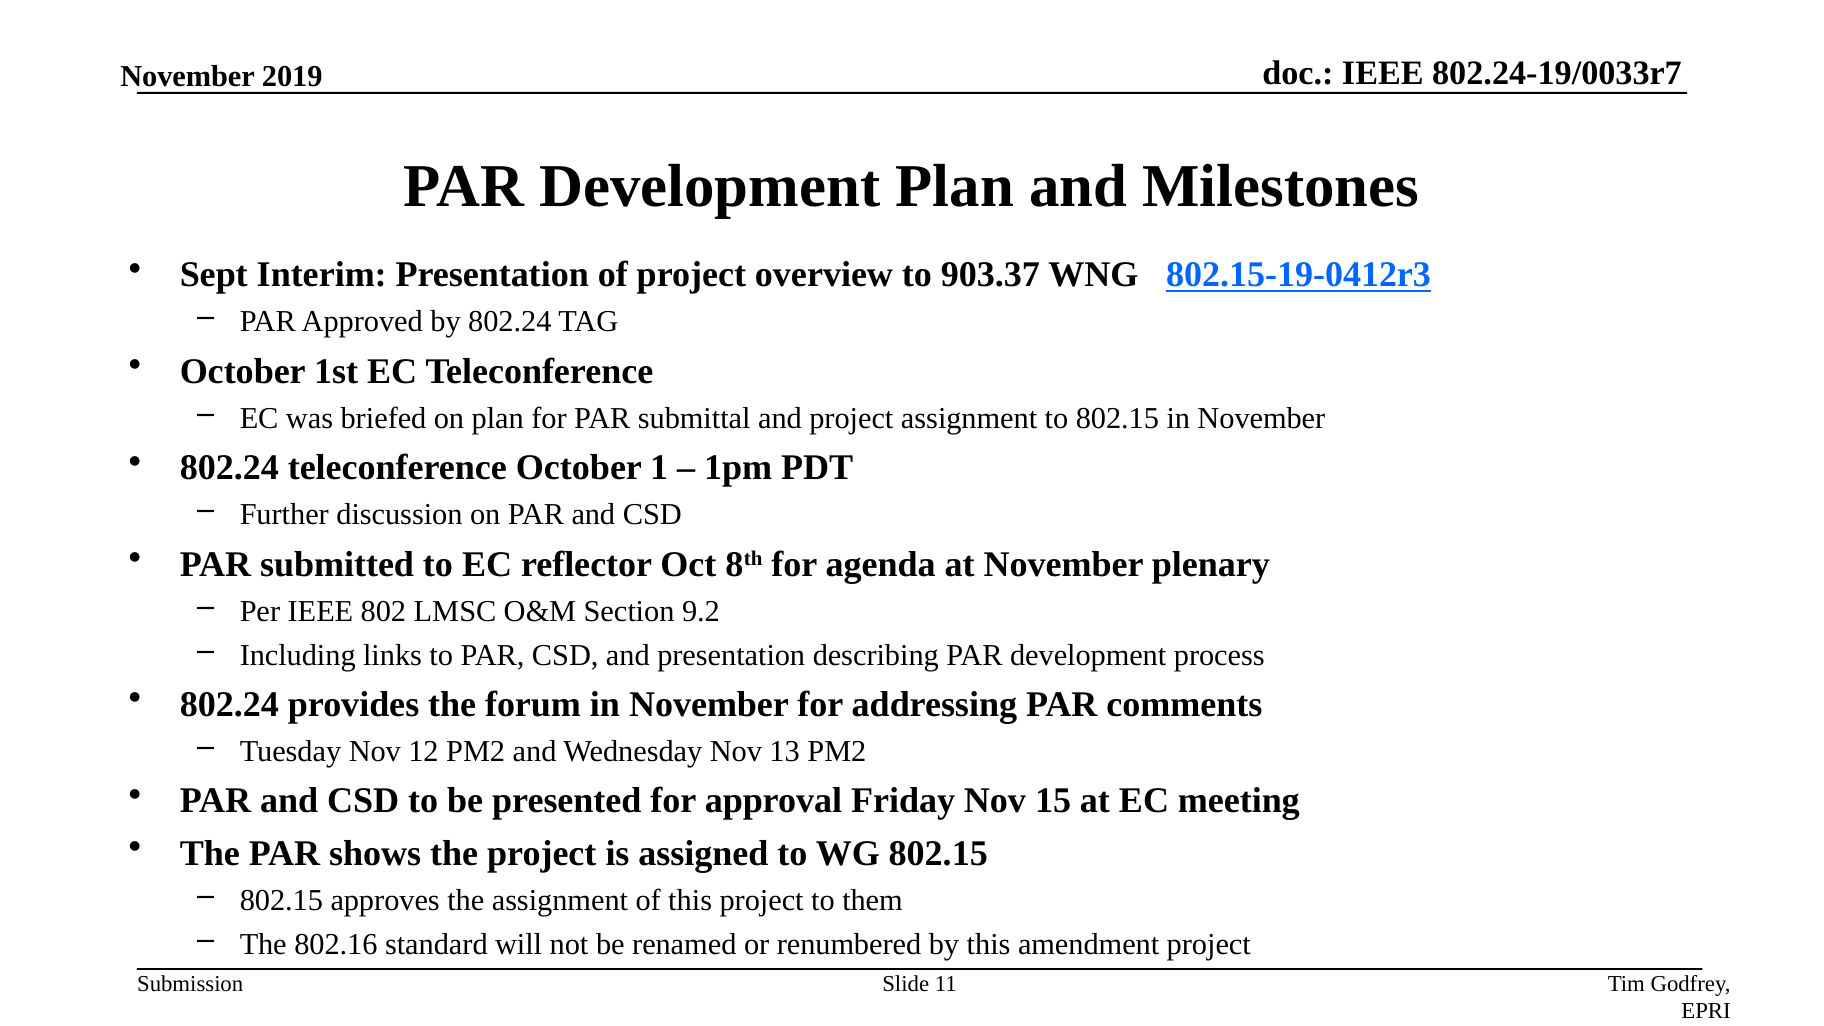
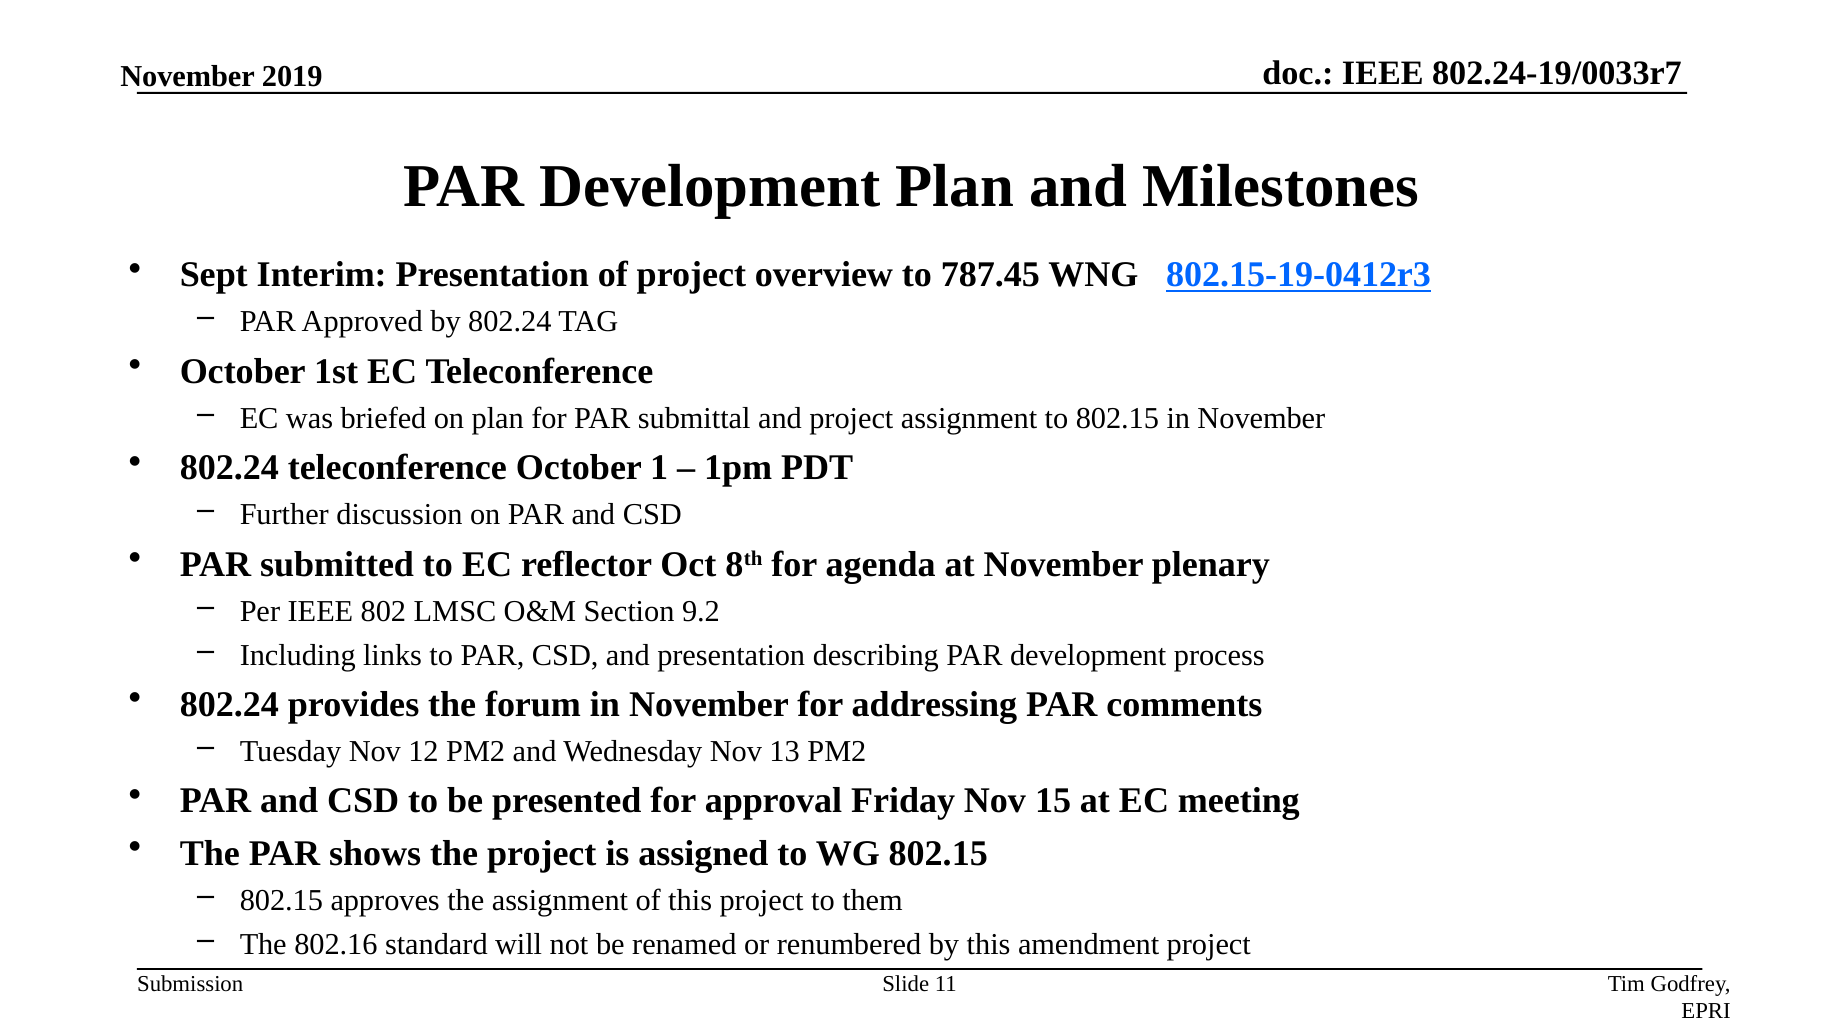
903.37: 903.37 -> 787.45
